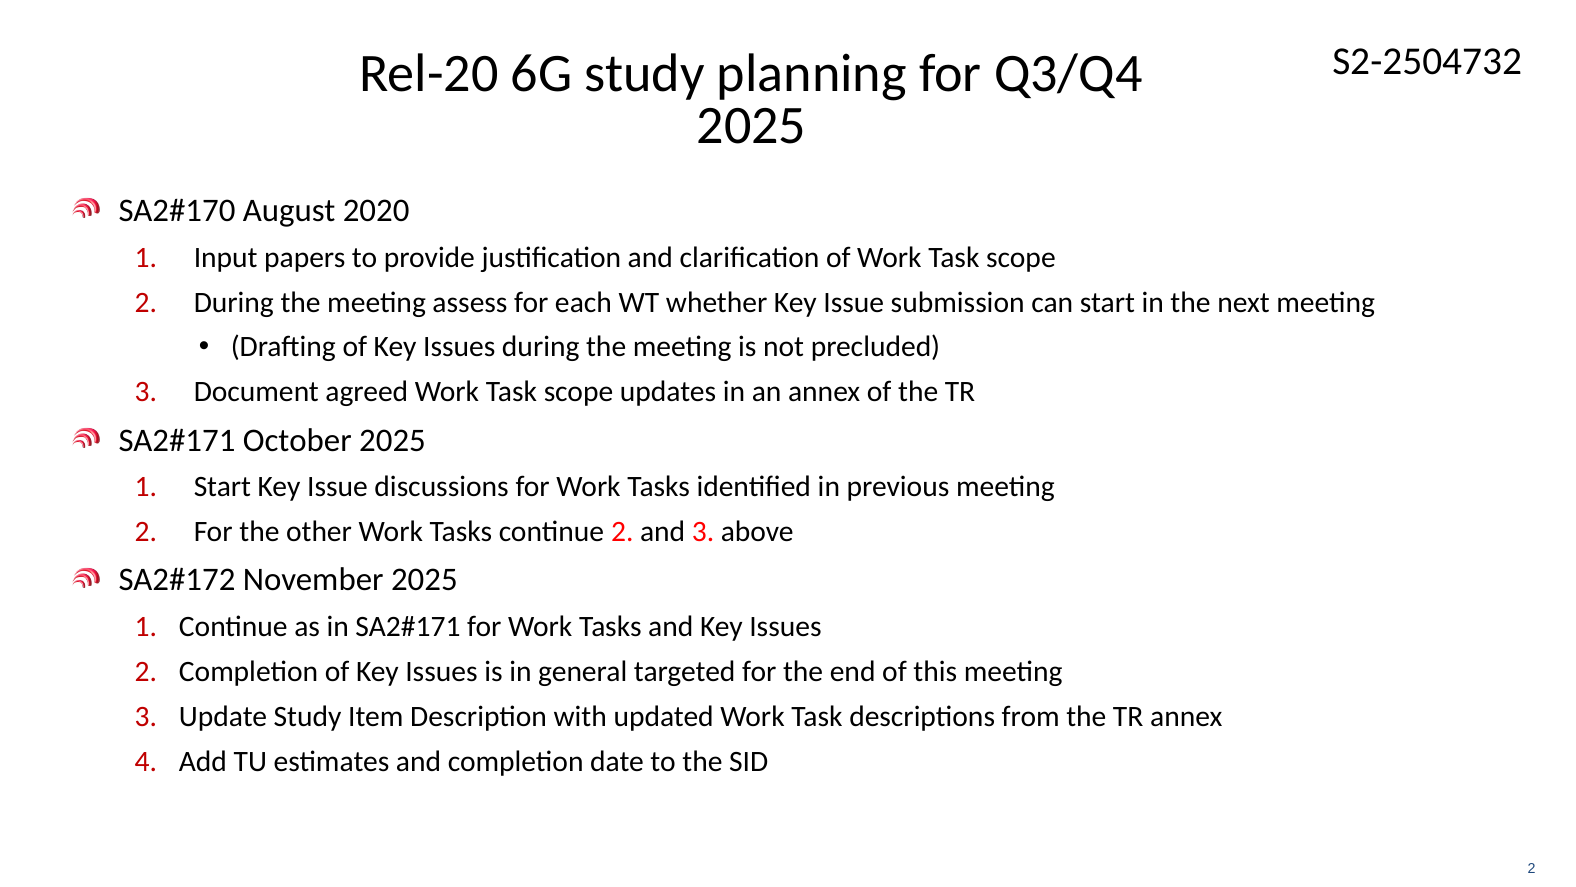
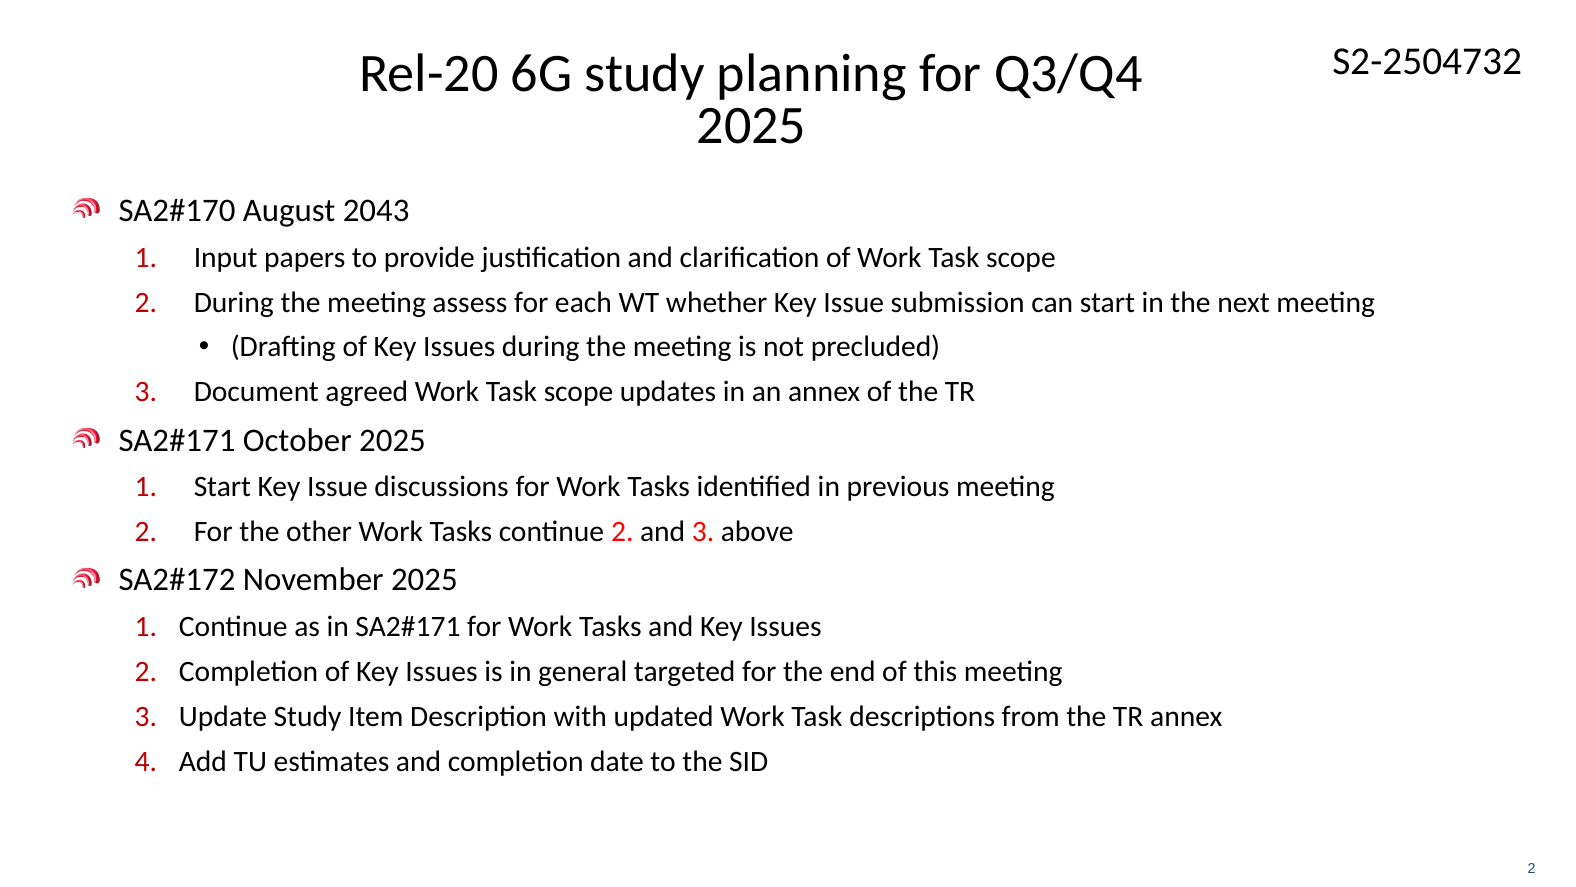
2020: 2020 -> 2043
